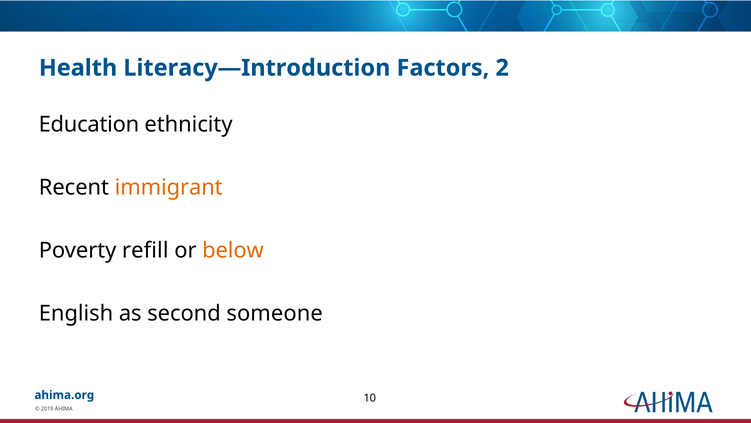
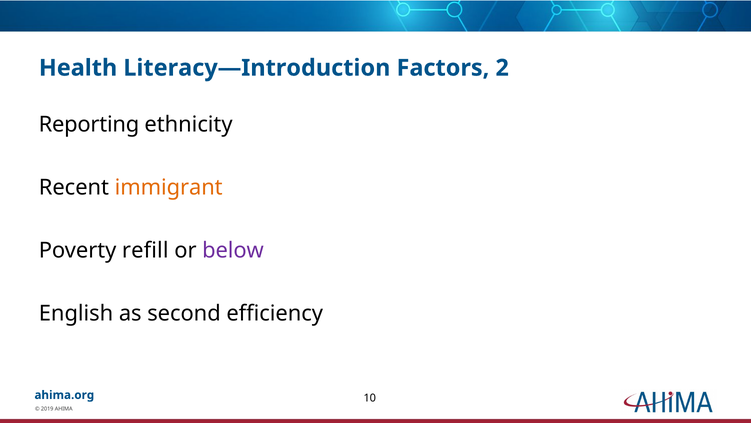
Education: Education -> Reporting
below colour: orange -> purple
someone: someone -> efficiency
